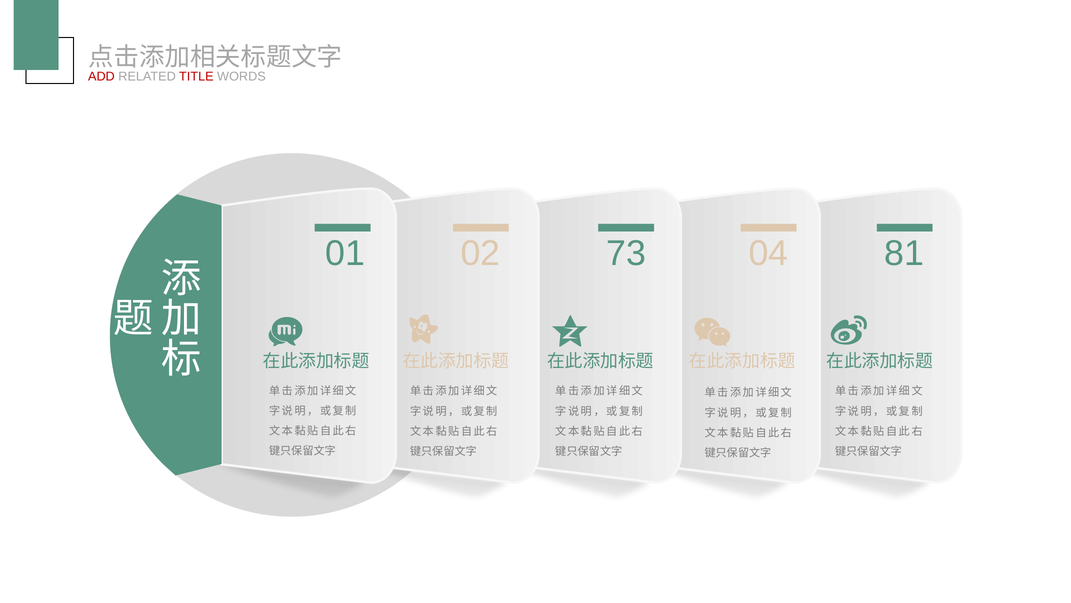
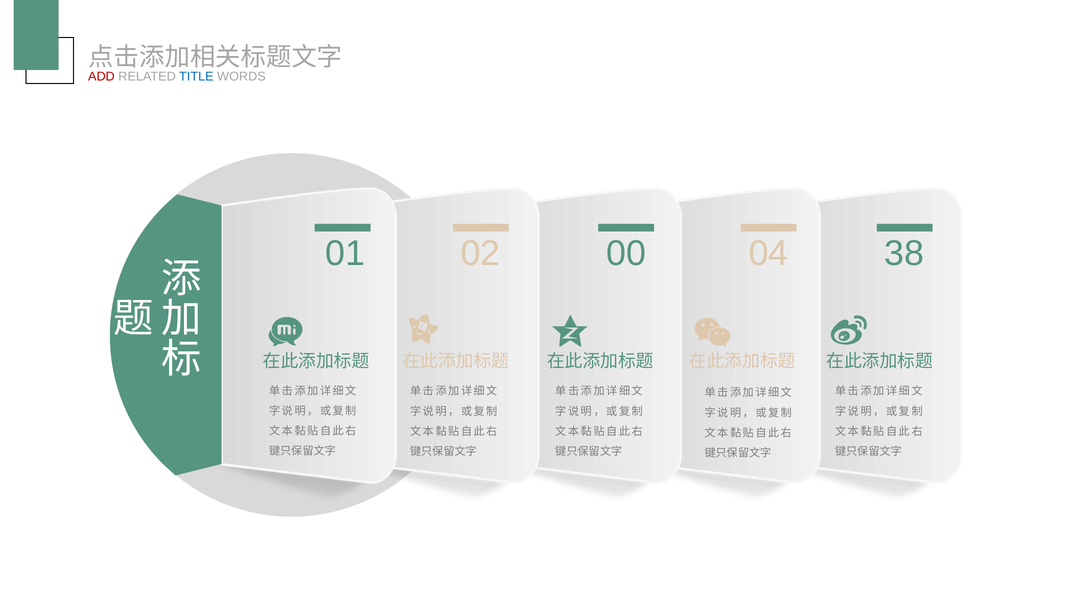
TITLE colour: red -> blue
73: 73 -> 00
81: 81 -> 38
